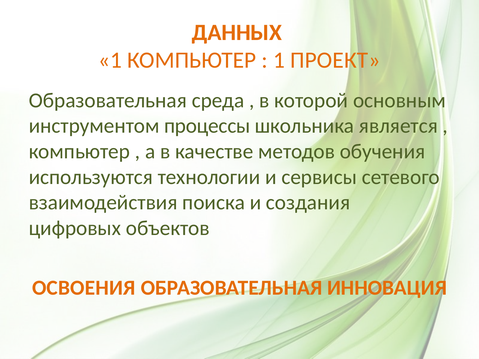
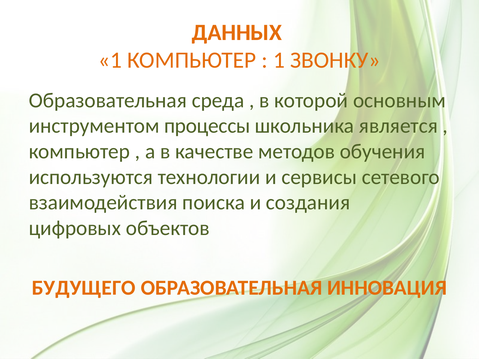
ПРОЕКТ: ПРОЕКТ -> ЗВОНКУ
ОСВОЕНИЯ: ОСВОЕНИЯ -> БУДУЩЕГО
